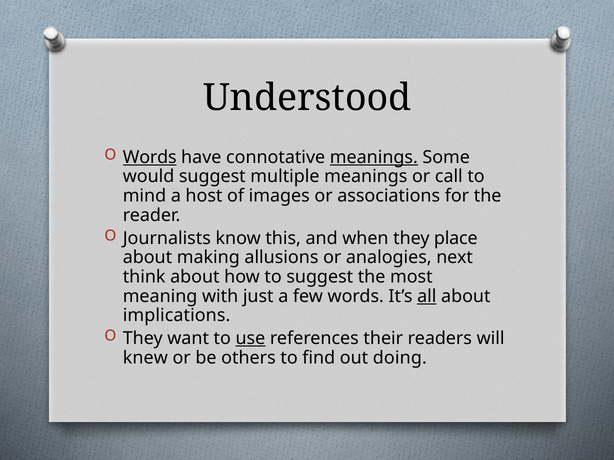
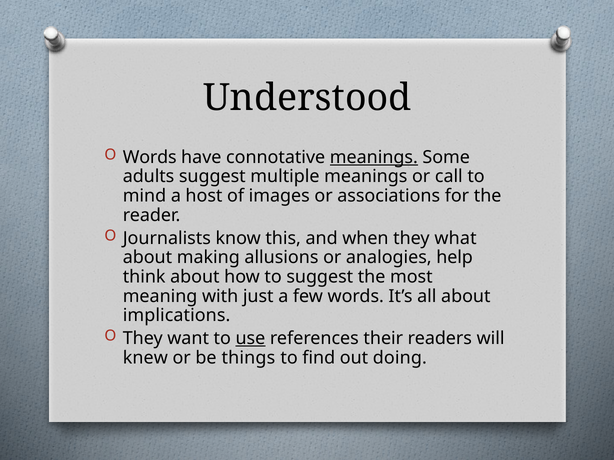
Words at (150, 157) underline: present -> none
would: would -> adults
place: place -> what
next: next -> help
all underline: present -> none
others: others -> things
